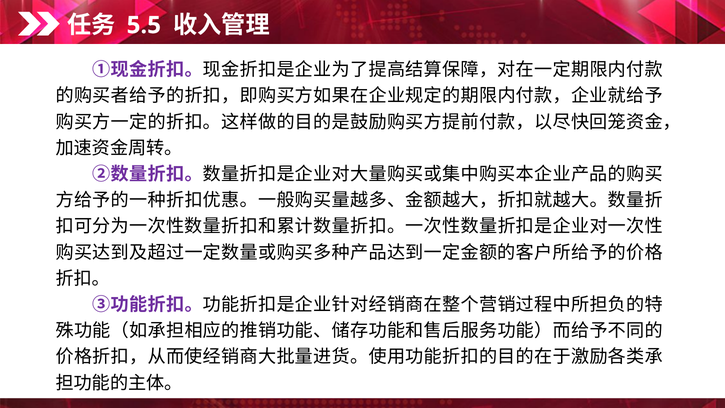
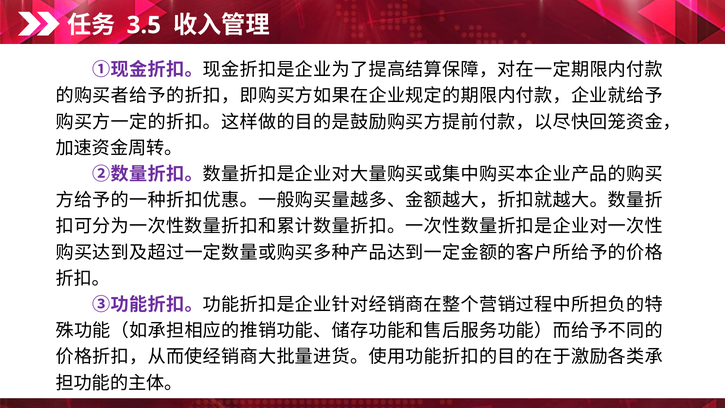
5.5: 5.5 -> 3.5
